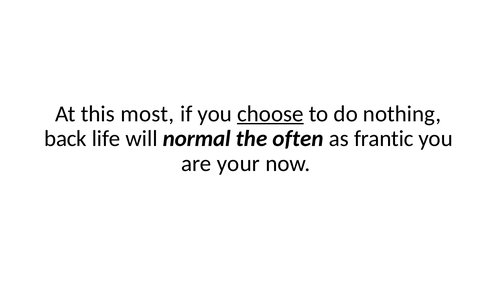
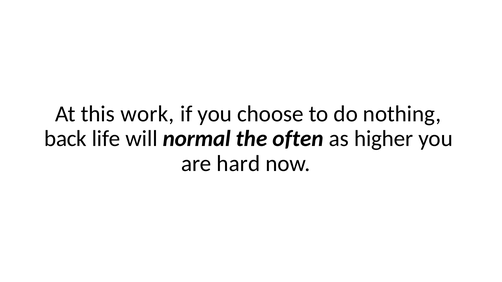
most: most -> work
choose underline: present -> none
frantic: frantic -> higher
your: your -> hard
